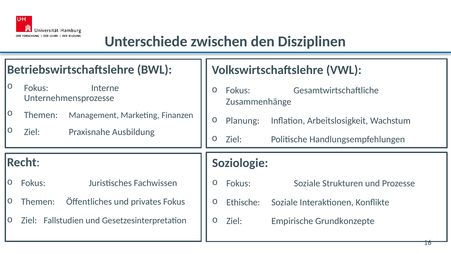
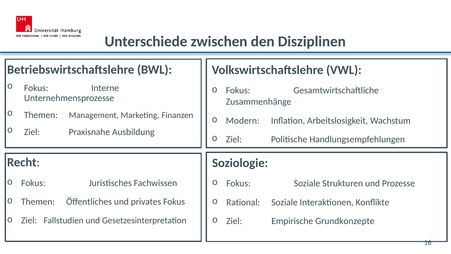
Planung: Planung -> Modern
Ethische: Ethische -> Rational
